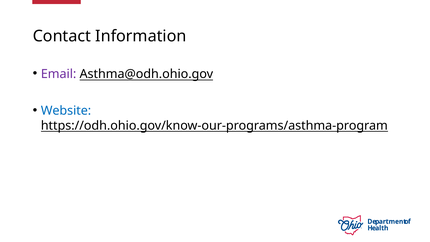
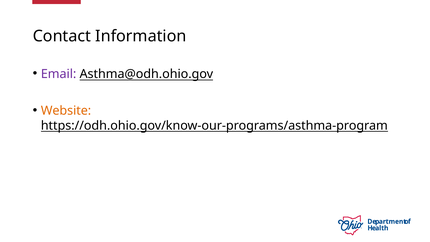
Website colour: blue -> orange
